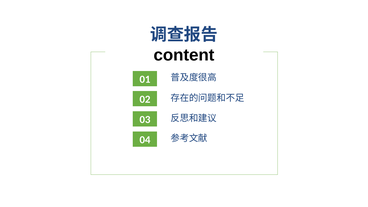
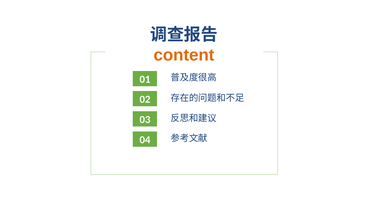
content colour: black -> orange
